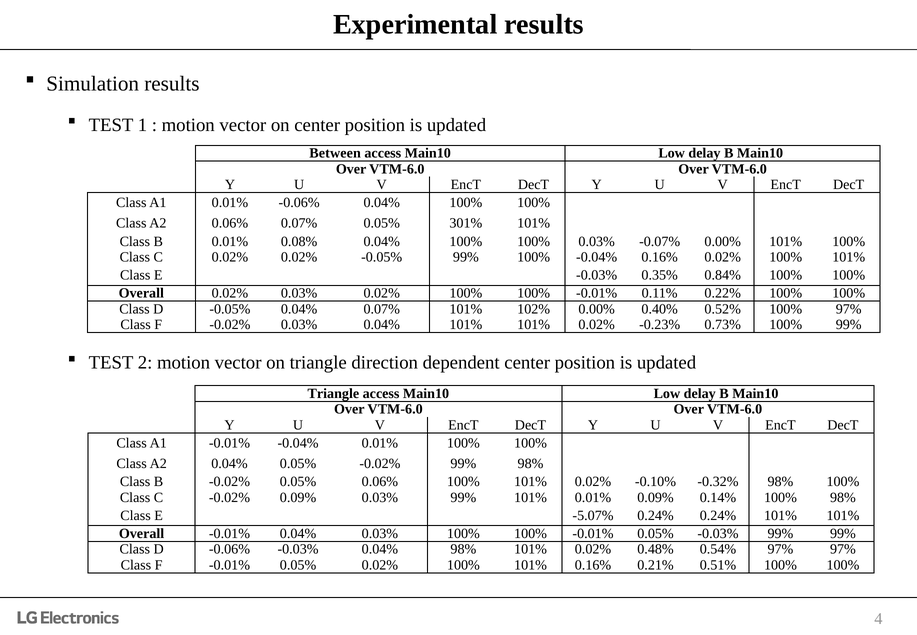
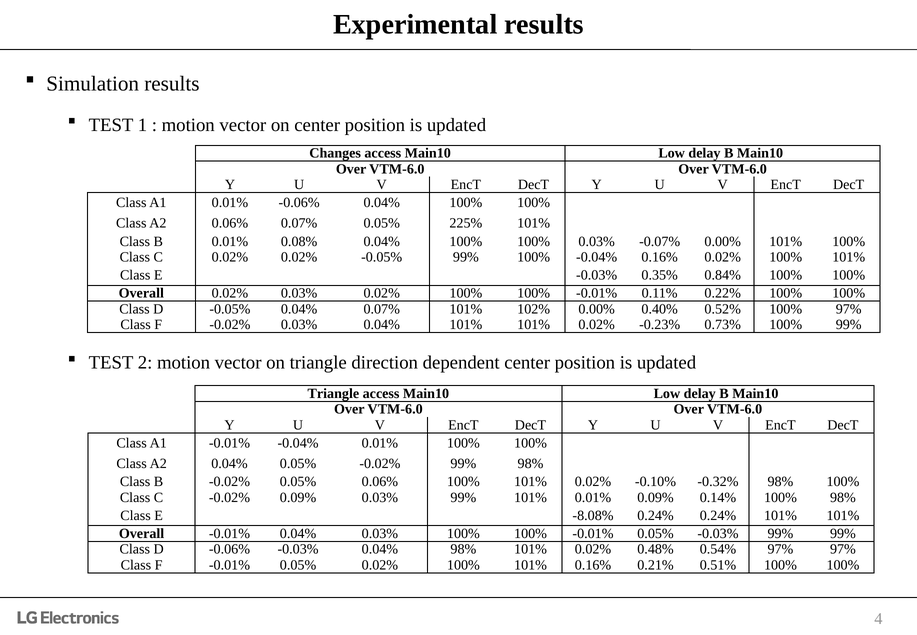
Between: Between -> Changes
301%: 301% -> 225%
-5.07%: -5.07% -> -8.08%
